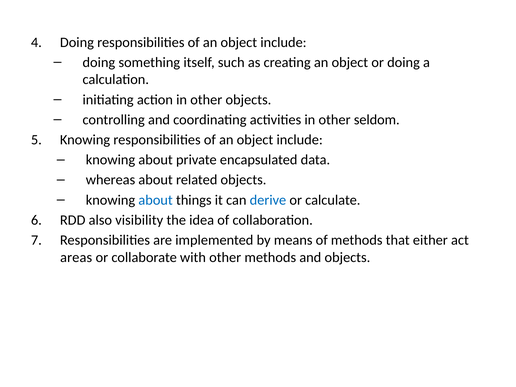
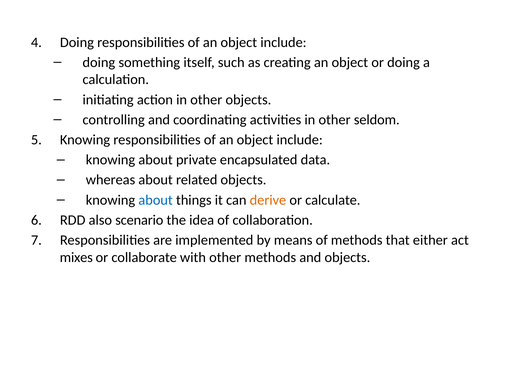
derive colour: blue -> orange
visibility: visibility -> scenario
areas: areas -> mixes
